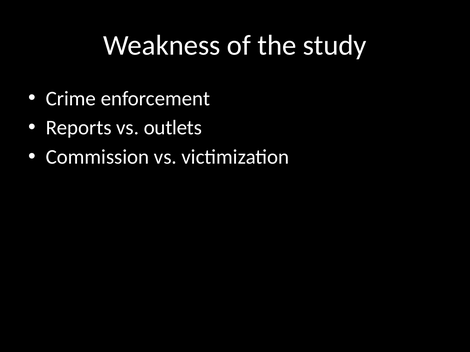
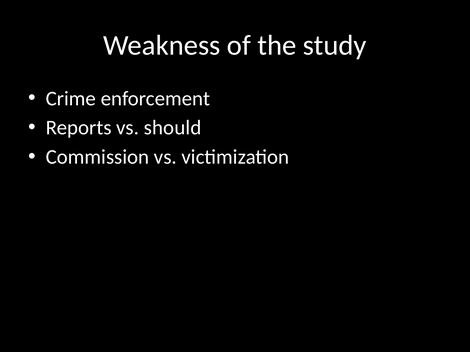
outlets: outlets -> should
